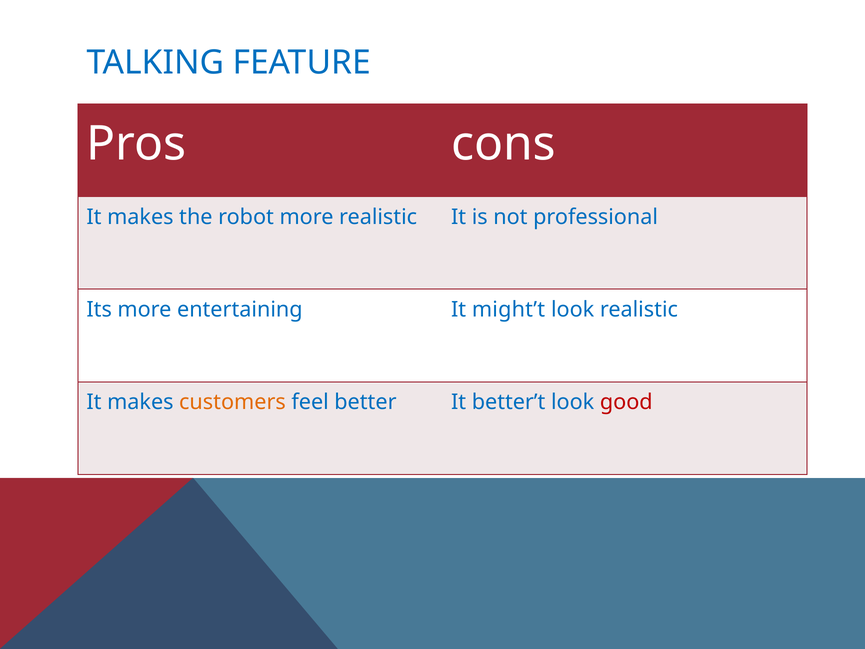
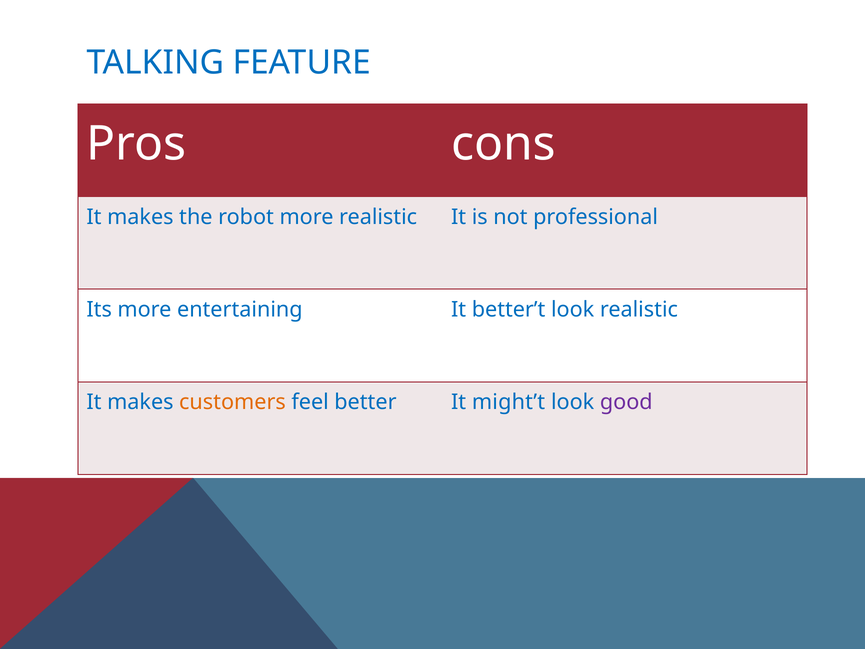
might’t: might’t -> better’t
better’t: better’t -> might’t
good colour: red -> purple
